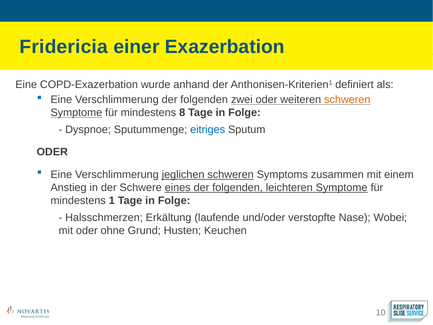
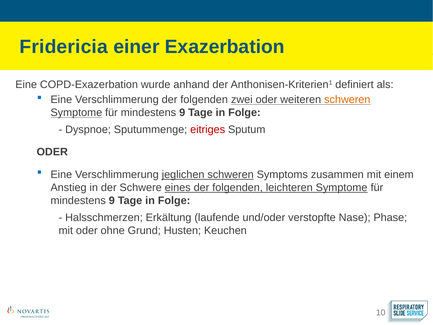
8 at (182, 113): 8 -> 9
eitriges colour: blue -> red
1 at (112, 200): 1 -> 9
Wobei: Wobei -> Phase
